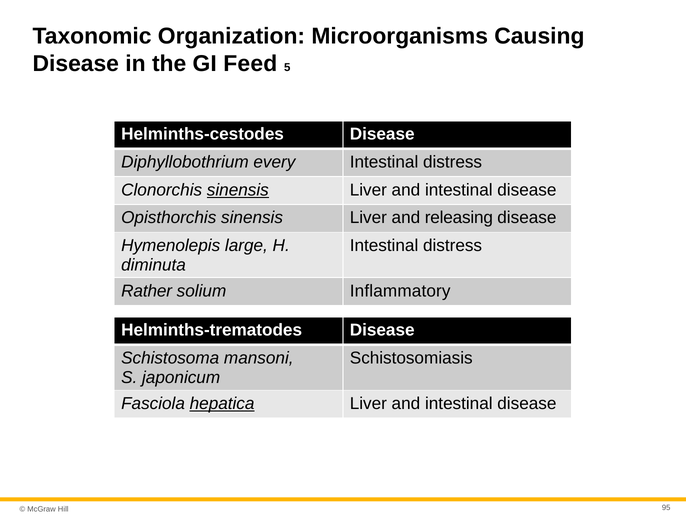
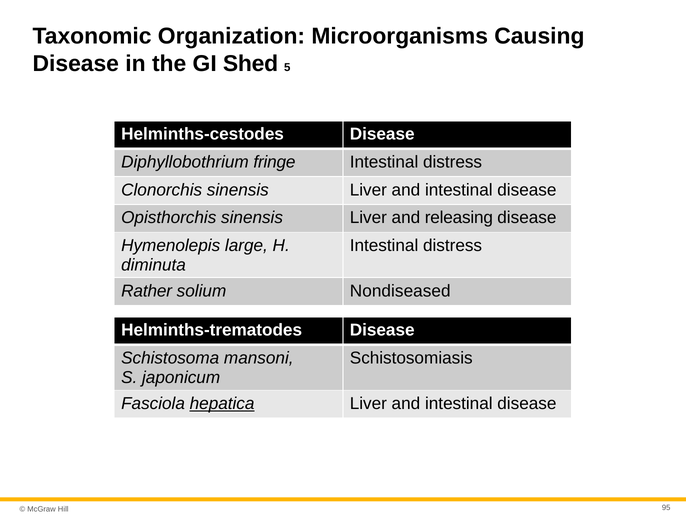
Feed: Feed -> Shed
every: every -> fringe
sinensis at (238, 190) underline: present -> none
Inflammatory: Inflammatory -> Nondiseased
